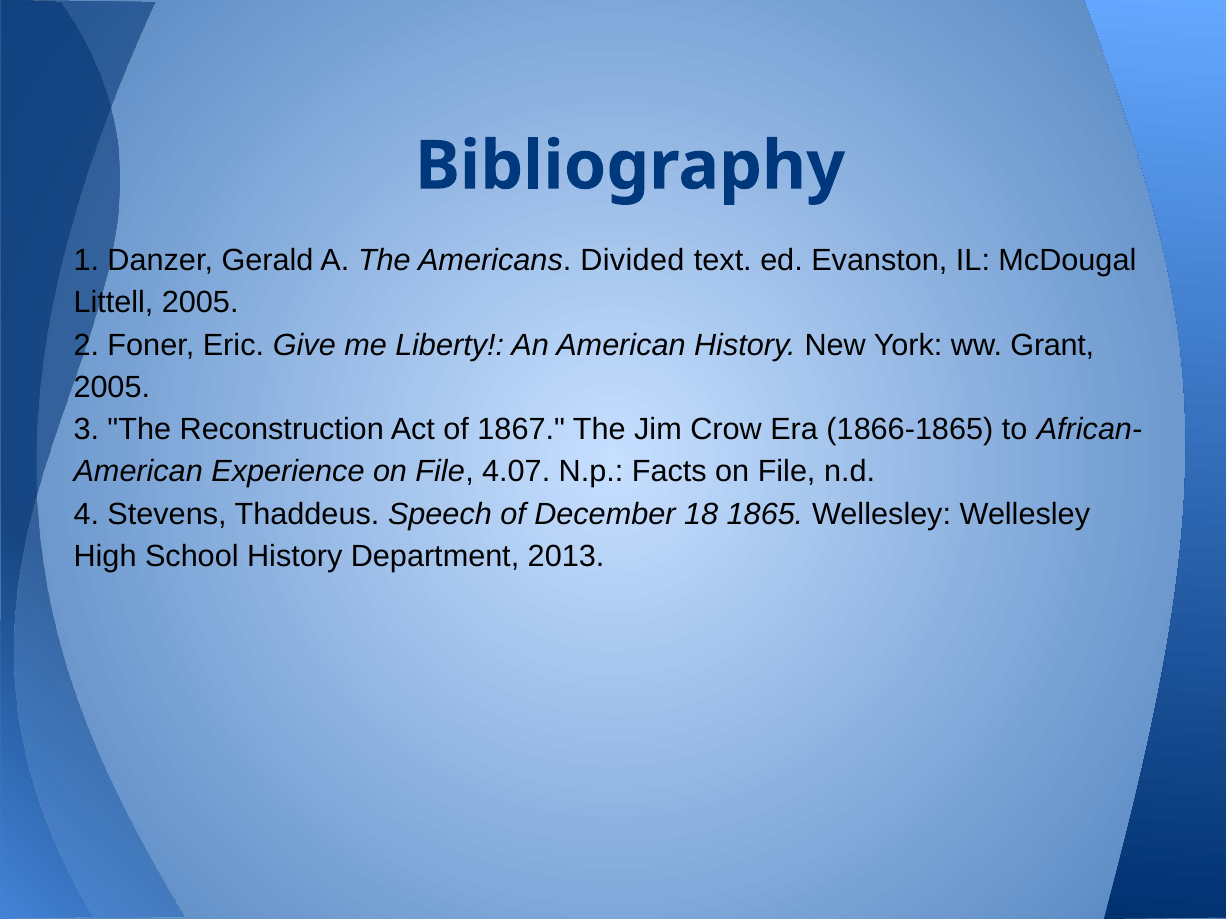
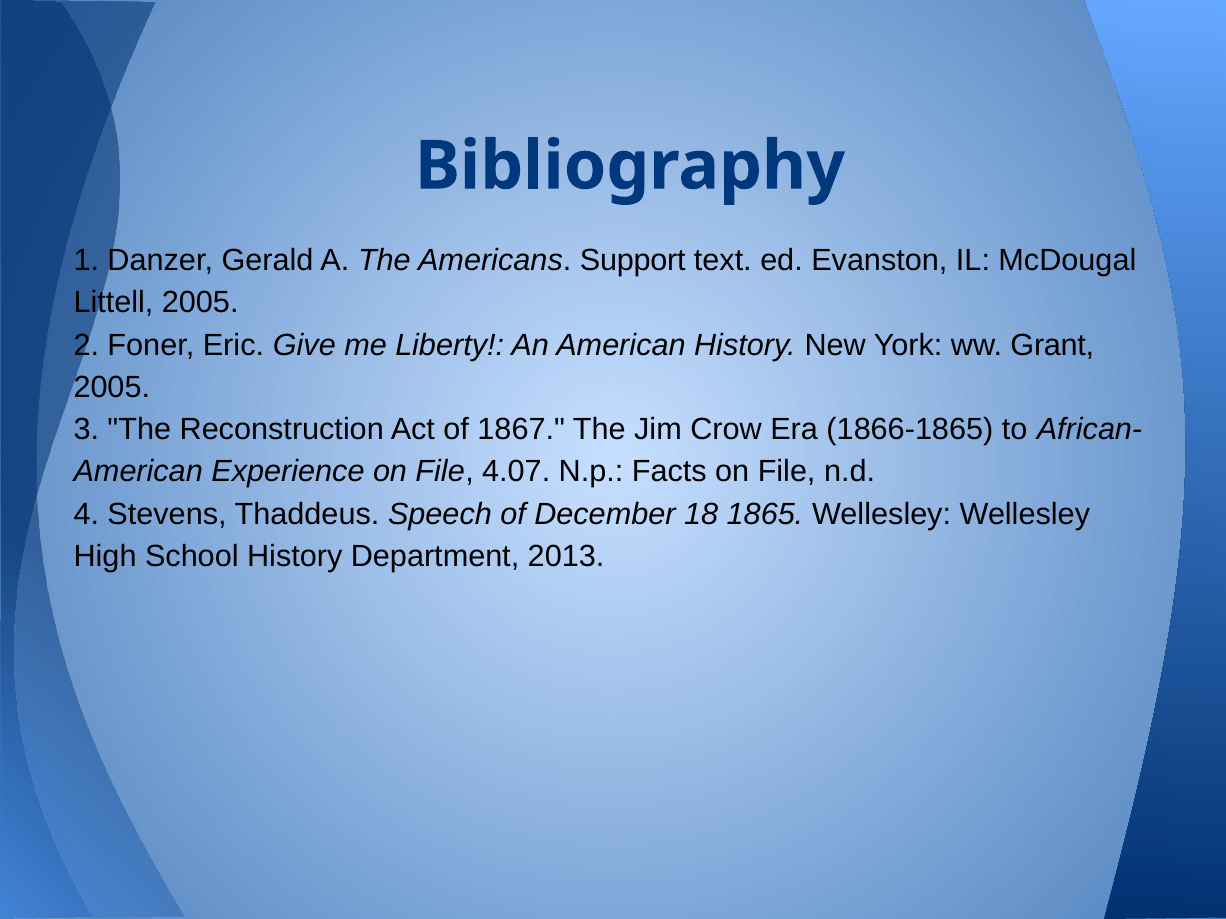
Divided: Divided -> Support
